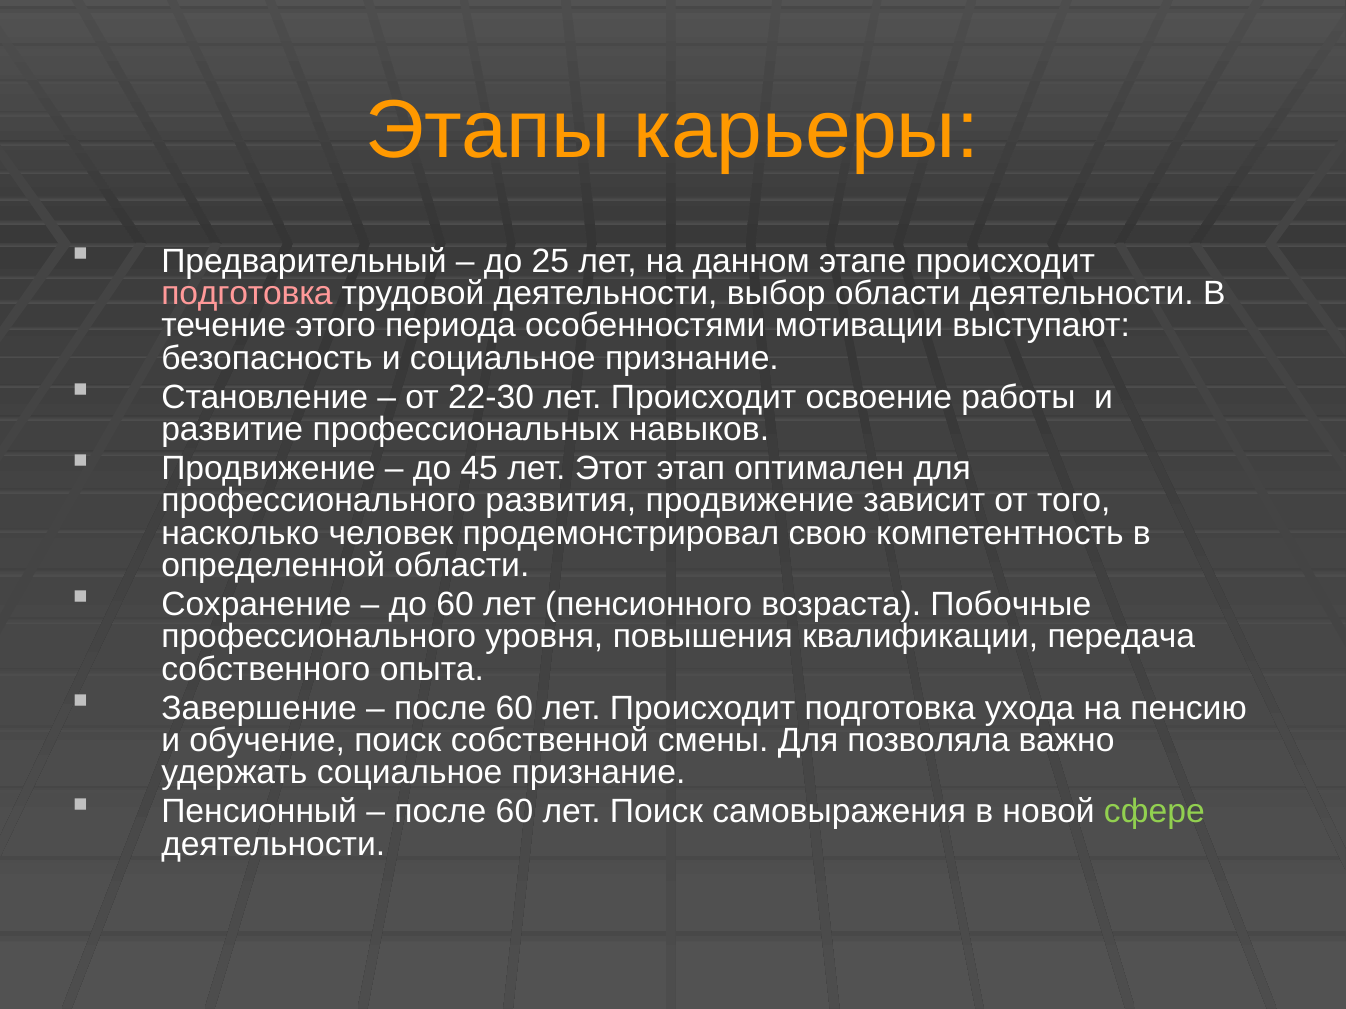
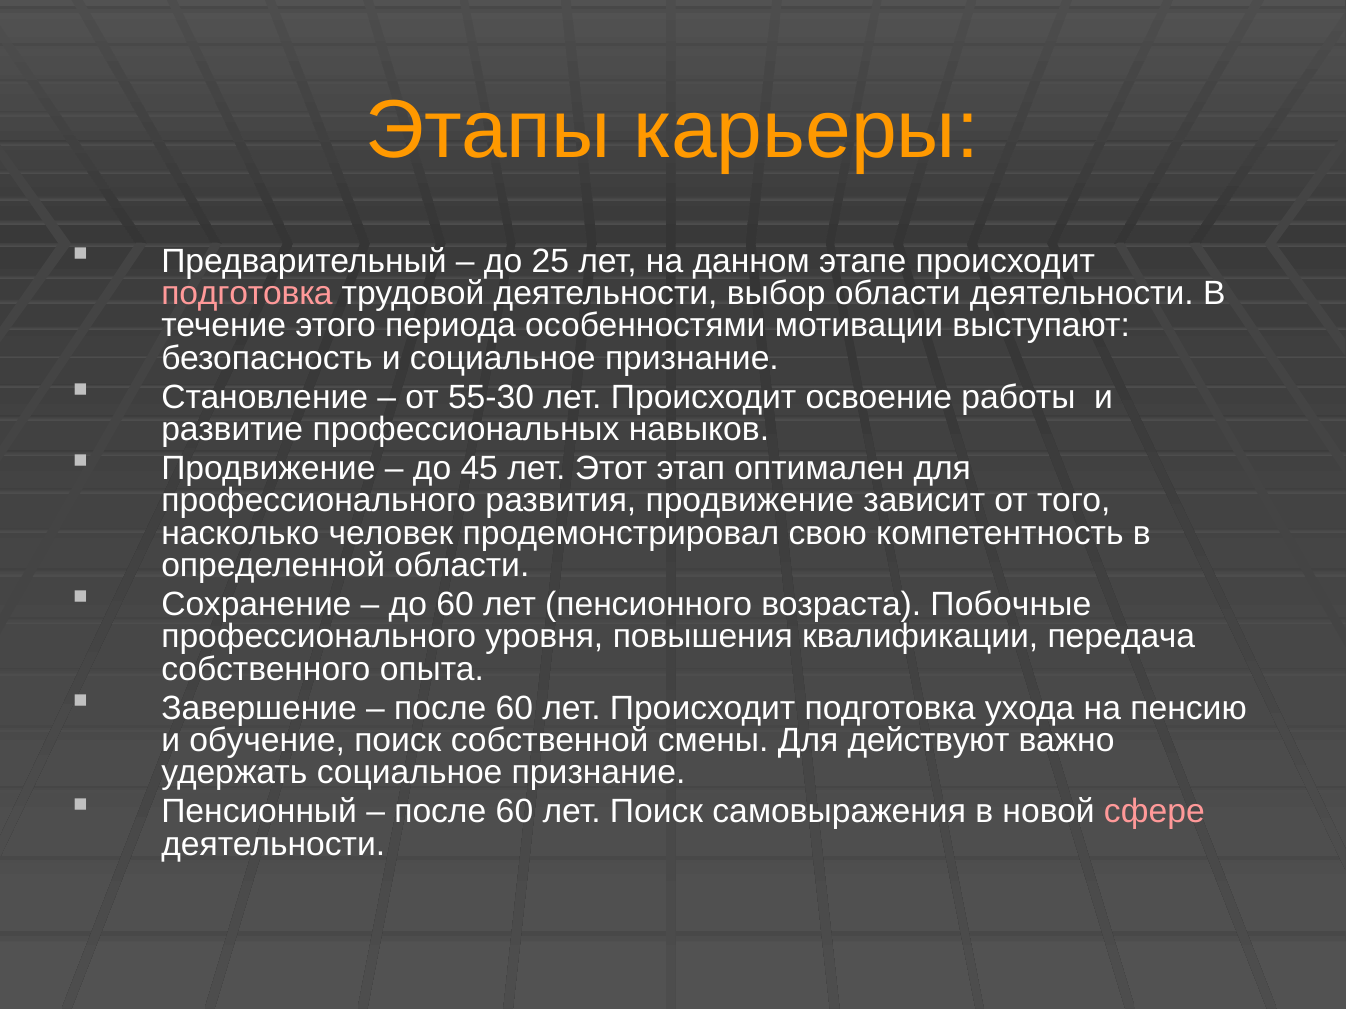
22-30: 22-30 -> 55-30
позволяла: позволяла -> действуют
сфере colour: light green -> pink
